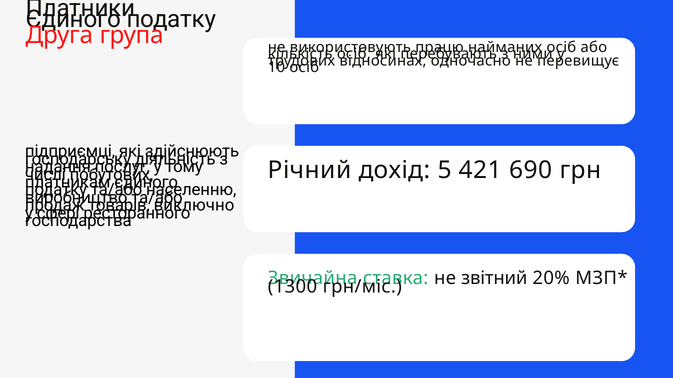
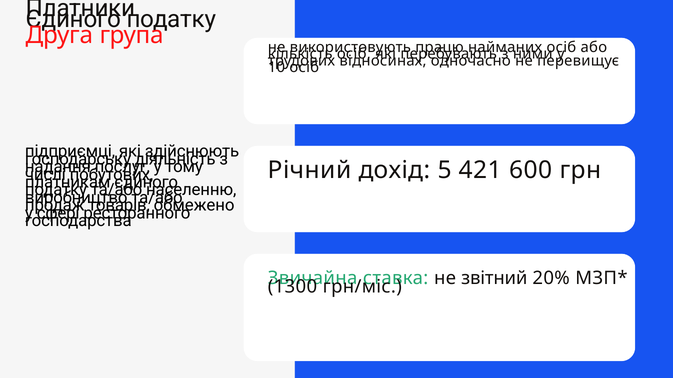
690: 690 -> 600
виключно: виключно -> обмежено
